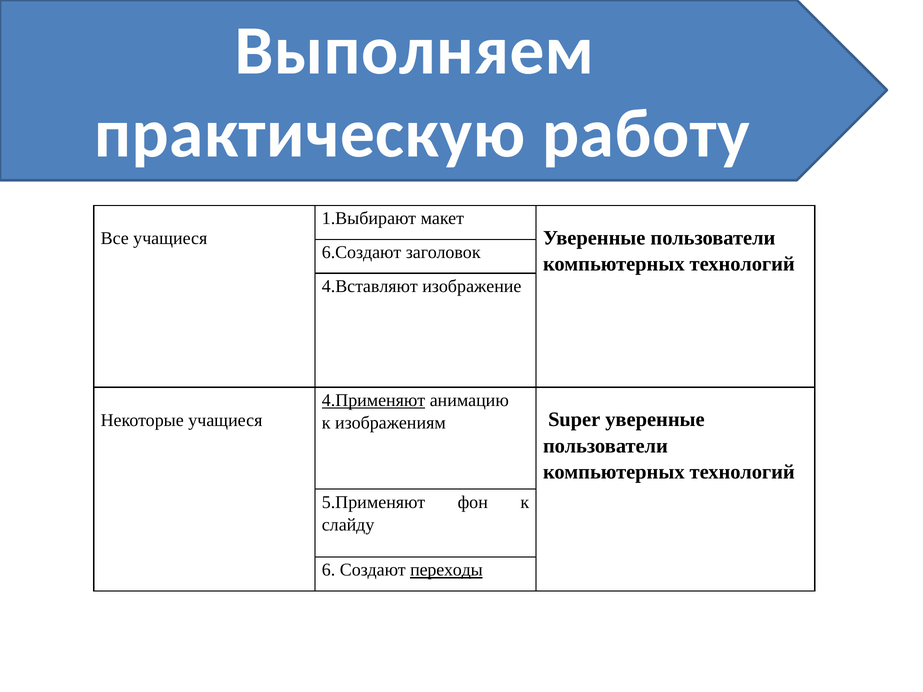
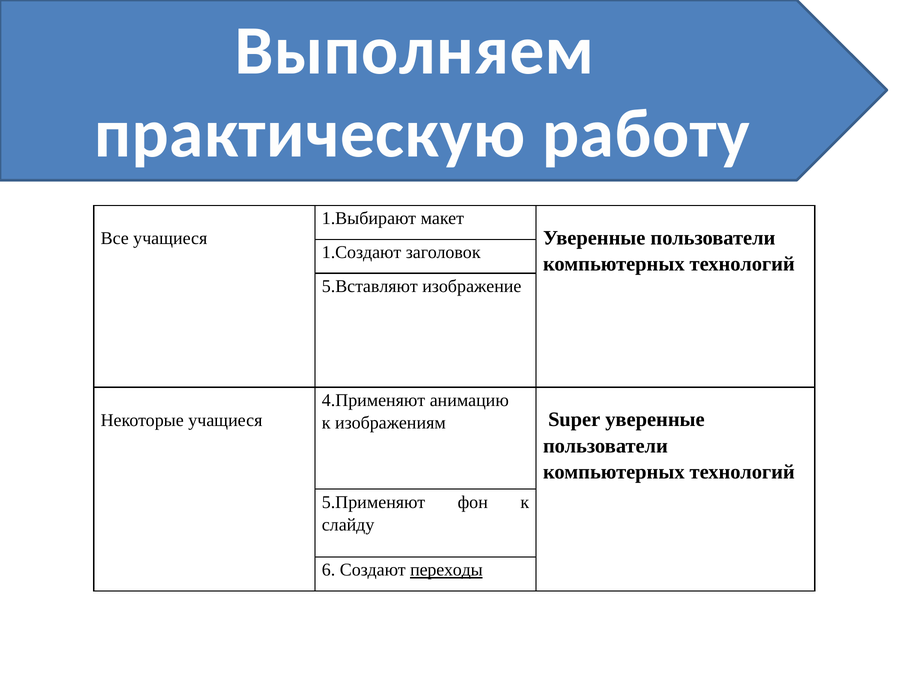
6.Создают: 6.Создают -> 1.Создают
4.Вставляют: 4.Вставляют -> 5.Вставляют
4.Применяют underline: present -> none
